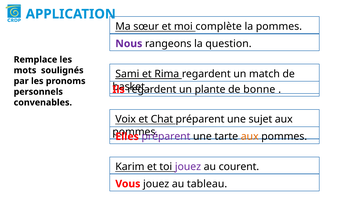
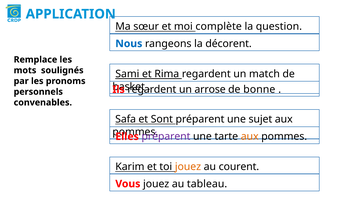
la pommes: pommes -> question
Nous colour: purple -> blue
question: question -> décorent
plante: plante -> arrose
Voix: Voix -> Safa
Chat: Chat -> Sont
jouez at (188, 167) colour: purple -> orange
